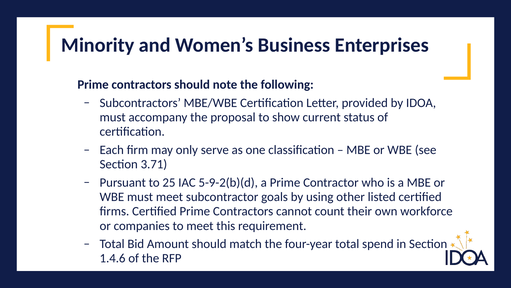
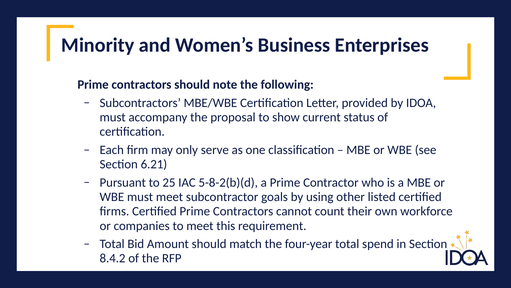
3.71: 3.71 -> 6.21
5-9-2(b)(d: 5-9-2(b)(d -> 5-8-2(b)(d
1.4.6: 1.4.6 -> 8.4.2
